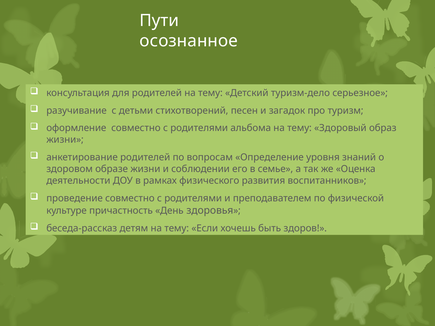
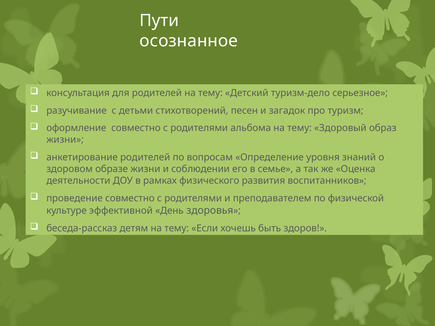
причастность: причастность -> эффективной
